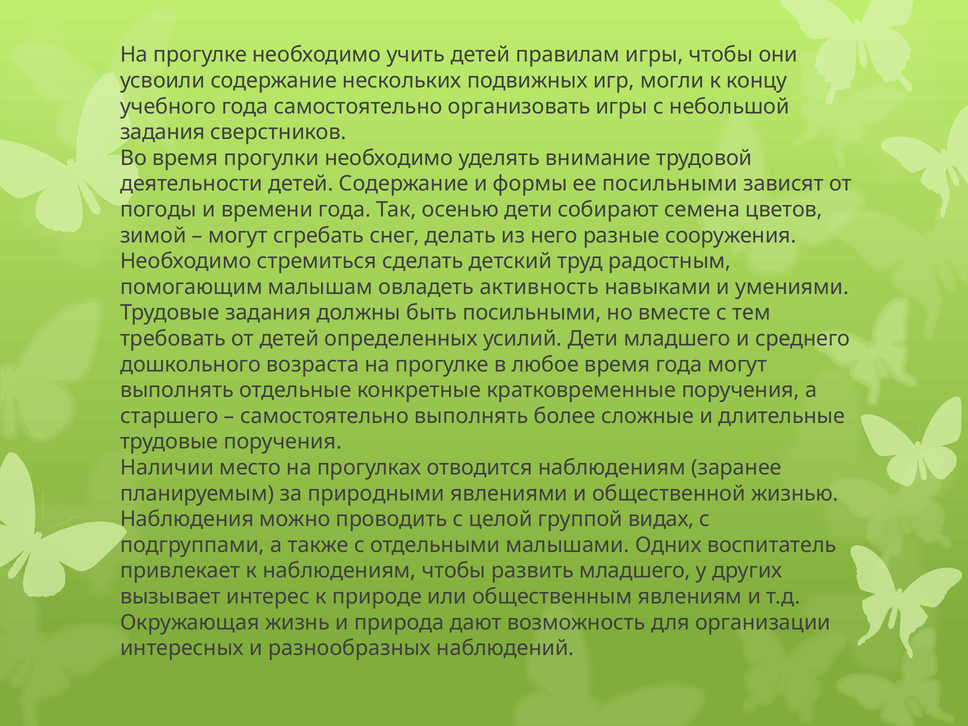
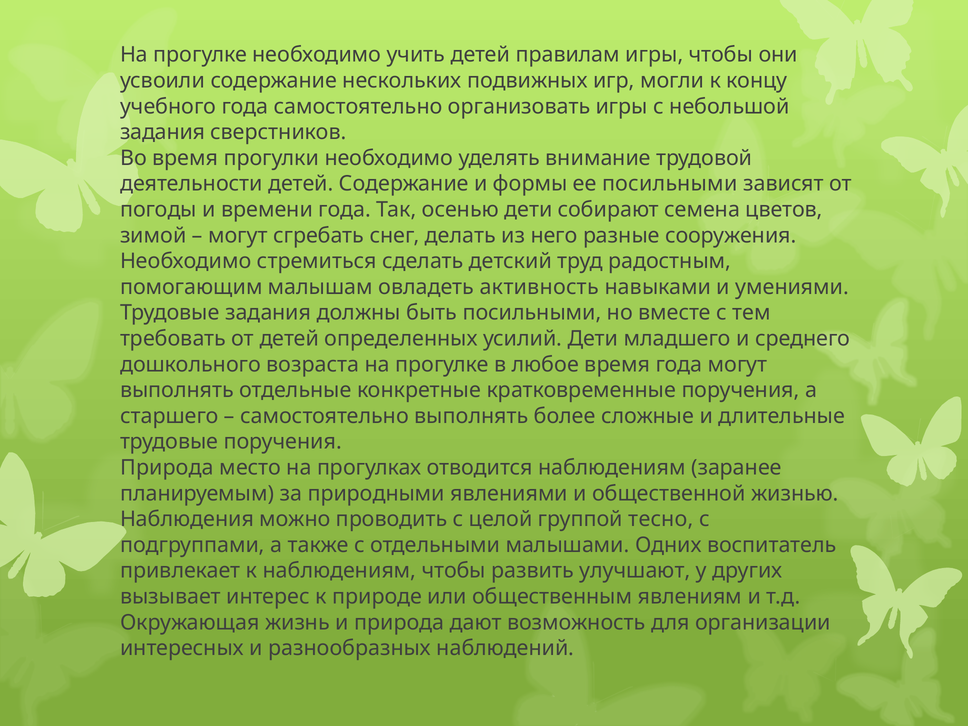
Наличии at (167, 468): Наличии -> Природа
видах: видах -> тесно
развить младшего: младшего -> улучшают
